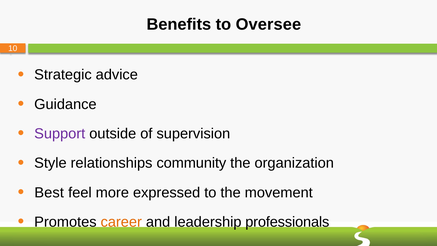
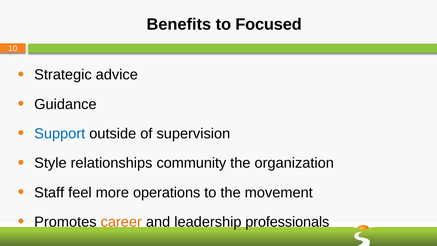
Oversee: Oversee -> Focused
Support colour: purple -> blue
Best: Best -> Staff
expressed: expressed -> operations
